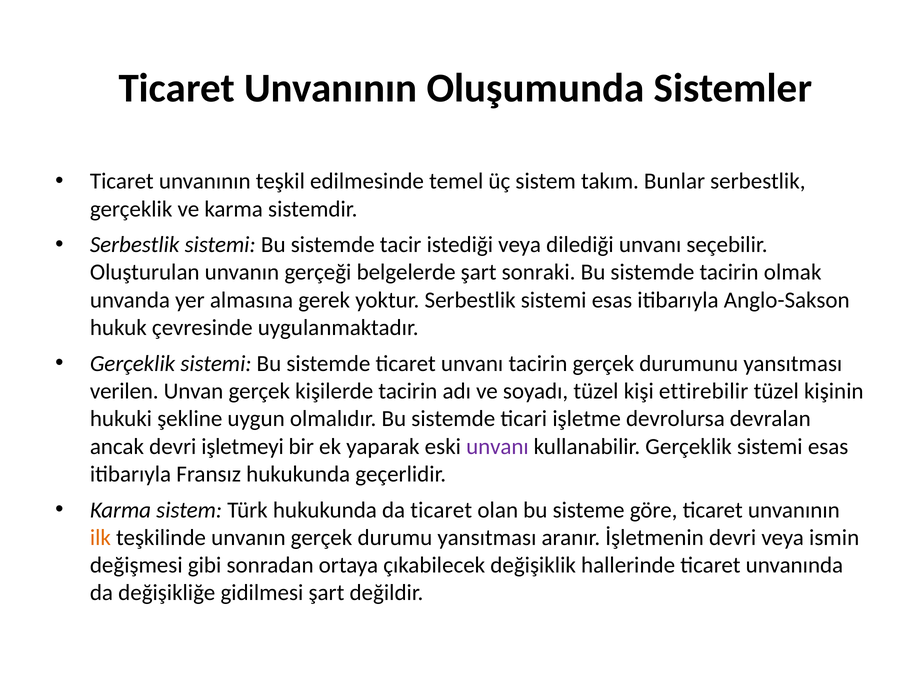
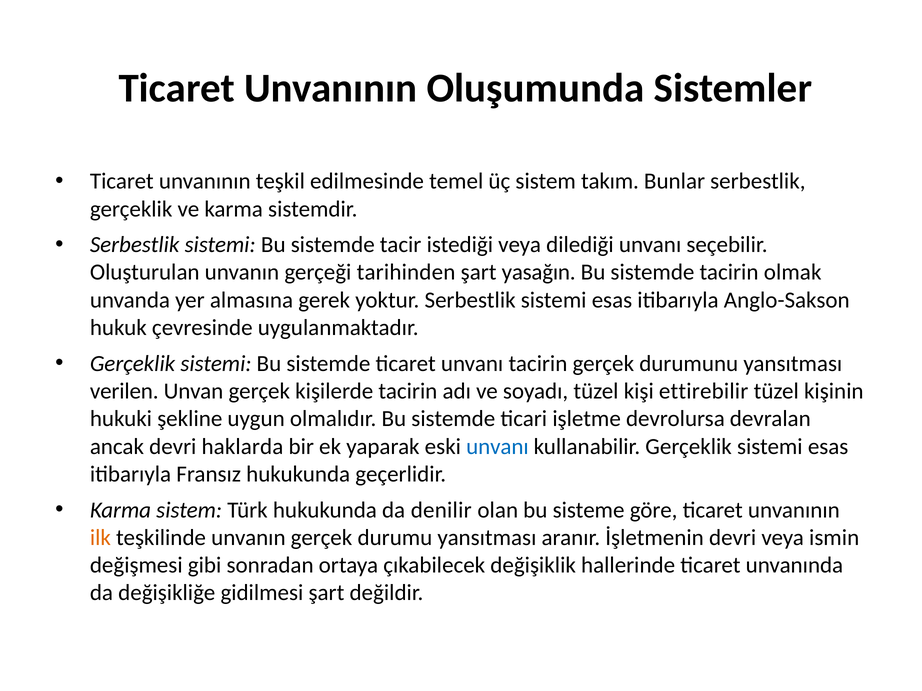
belgelerde: belgelerde -> tarihinden
sonraki: sonraki -> yasağın
işletmeyi: işletmeyi -> haklarda
unvanı at (497, 447) colour: purple -> blue
da ticaret: ticaret -> denilir
